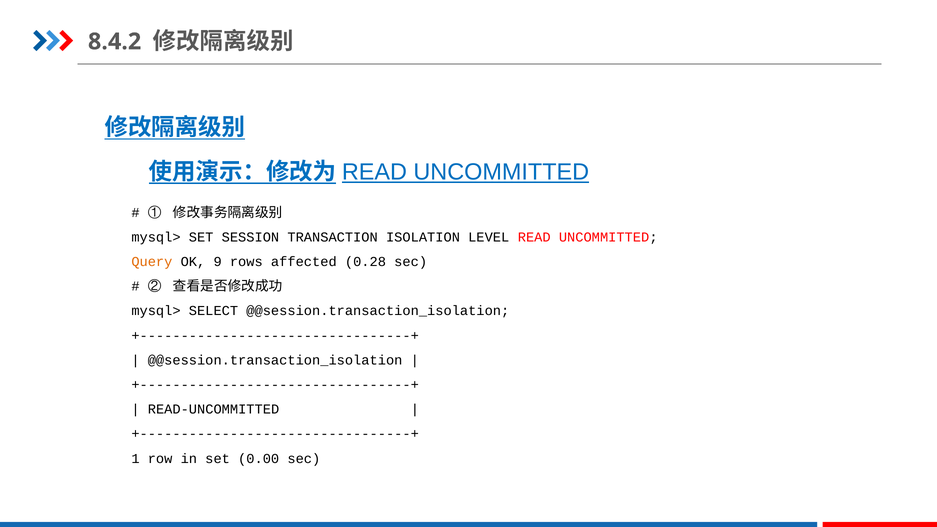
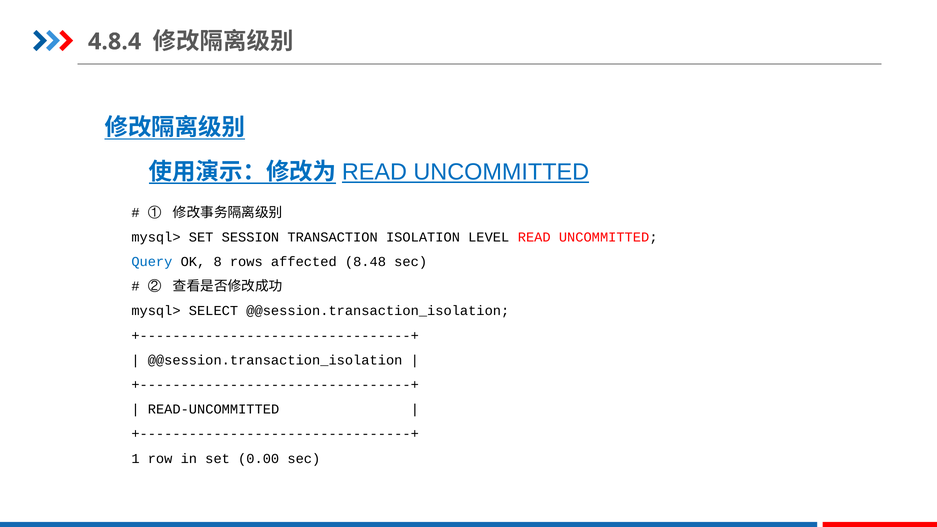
8.4.2: 8.4.2 -> 4.8.4
Query colour: orange -> blue
9: 9 -> 8
0.28: 0.28 -> 8.48
